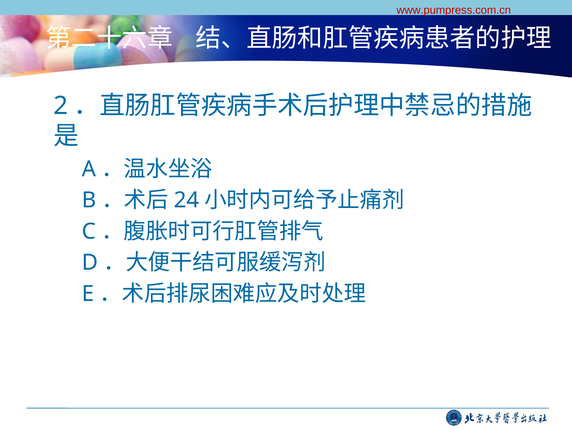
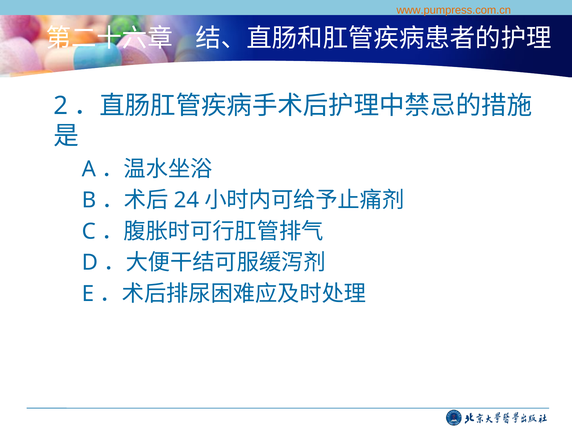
www.pumpress.com.cn colour: red -> orange
